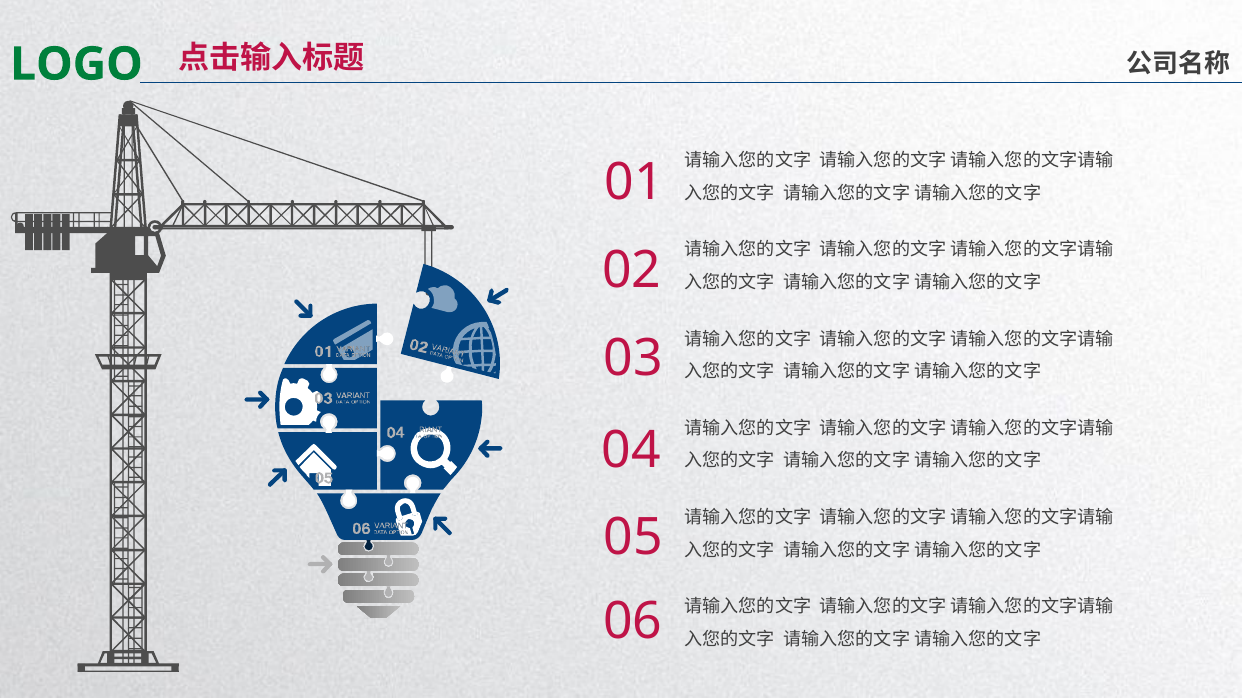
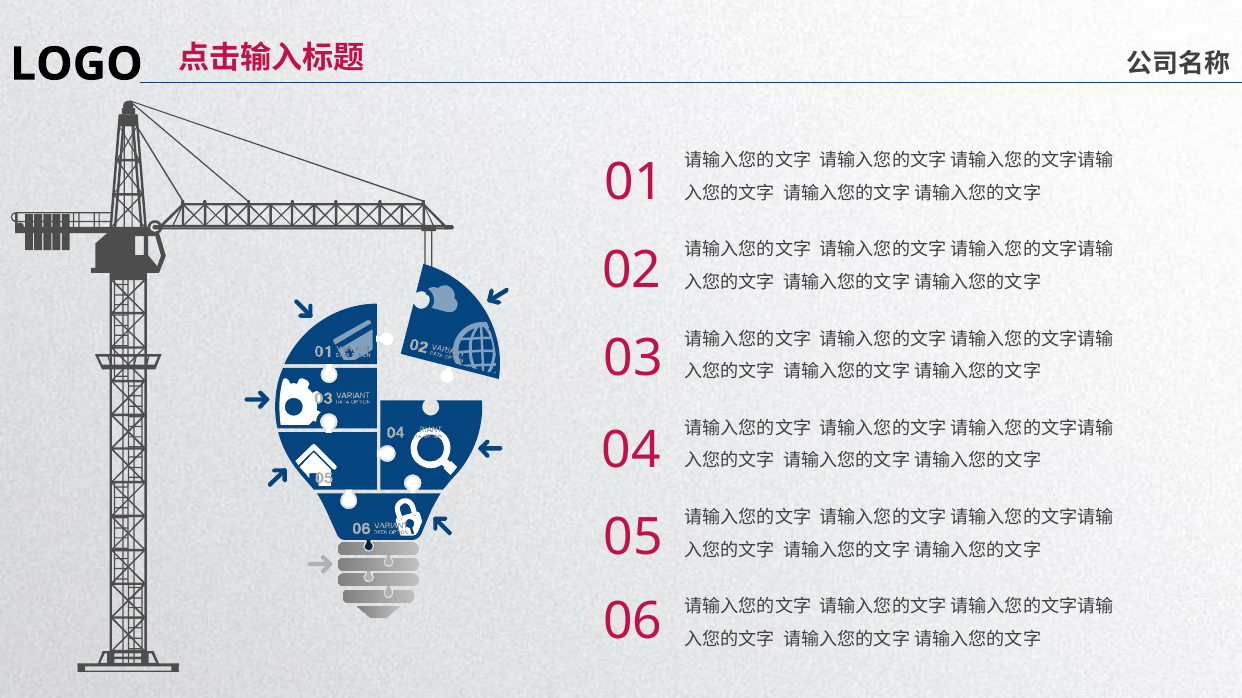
LOGO colour: green -> black
